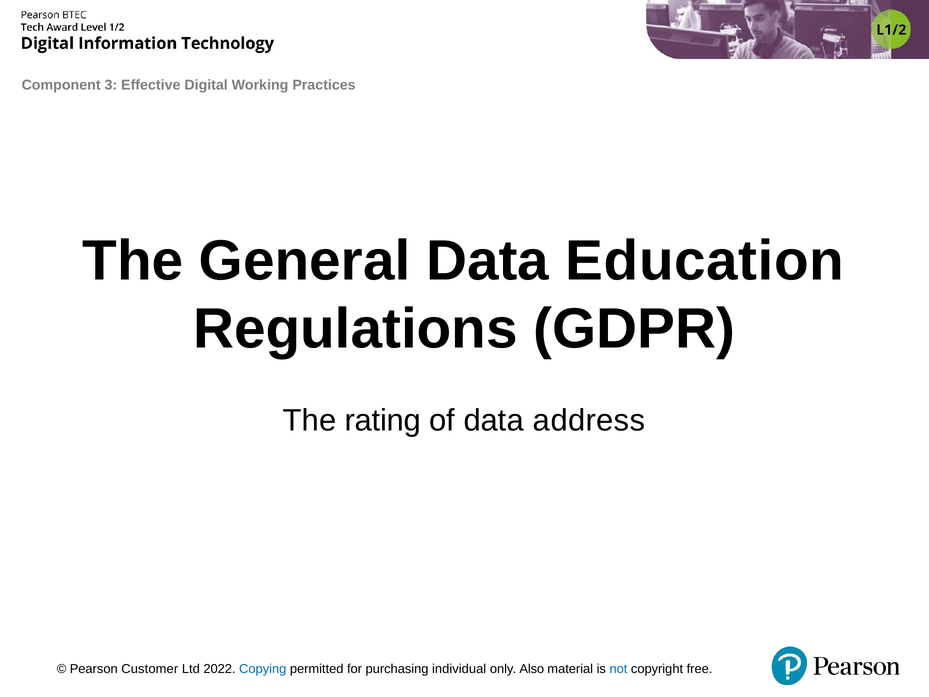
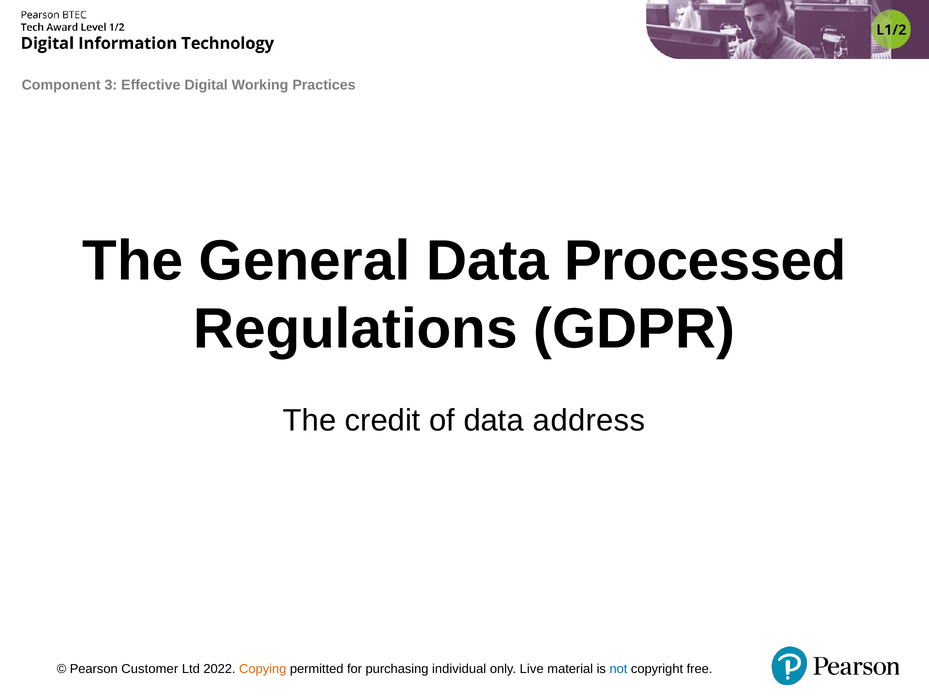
Education: Education -> Processed
rating: rating -> credit
Copying colour: blue -> orange
Also: Also -> Live
